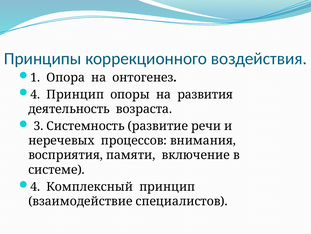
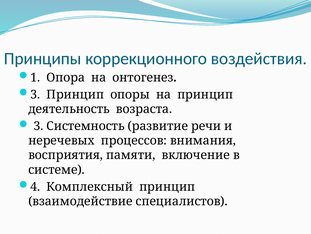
4 at (35, 94): 4 -> 3
на развития: развития -> принцип
